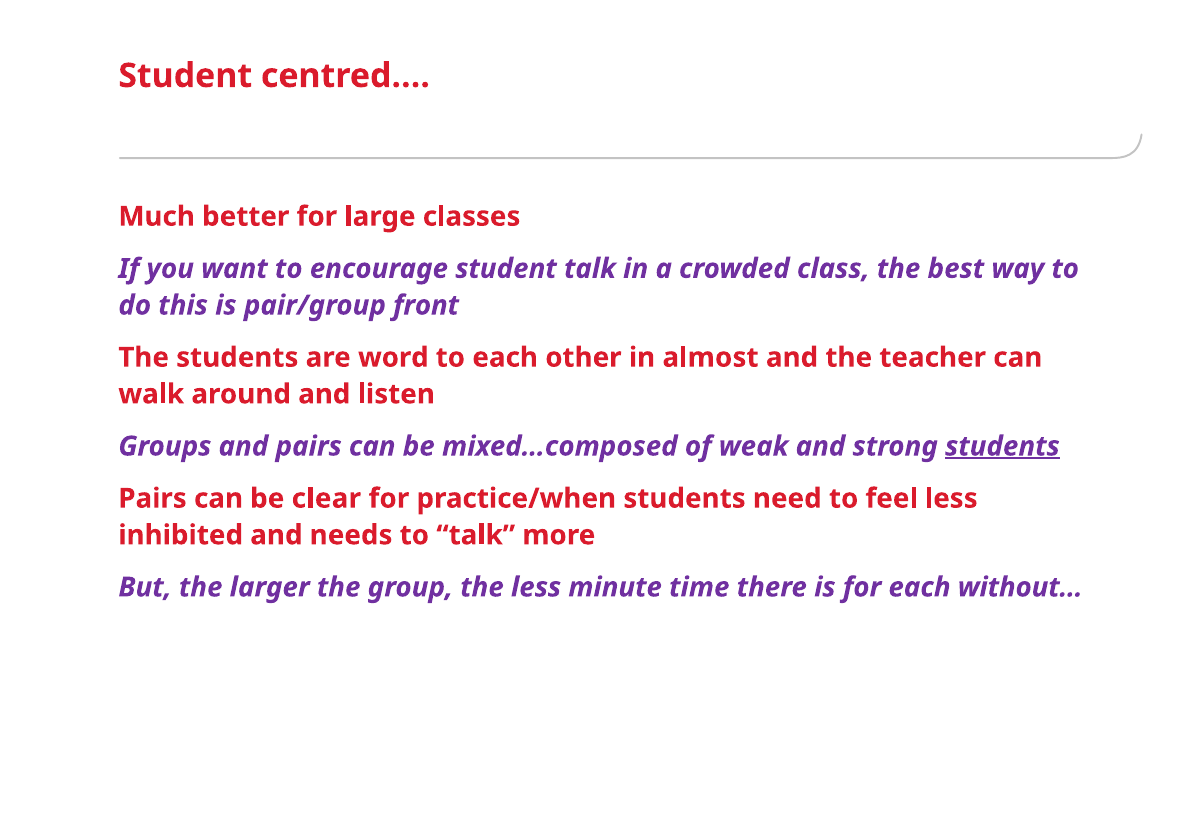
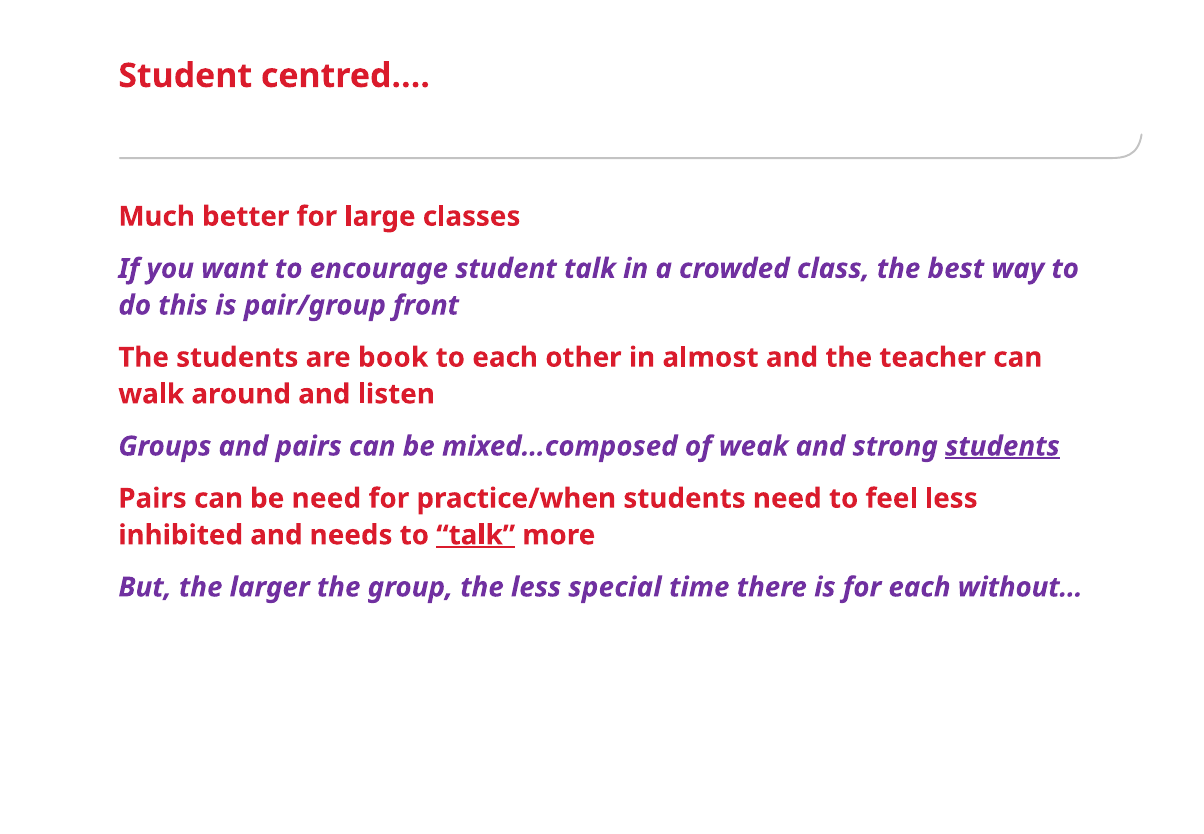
word: word -> book
be clear: clear -> need
talk at (476, 535) underline: none -> present
minute: minute -> special
